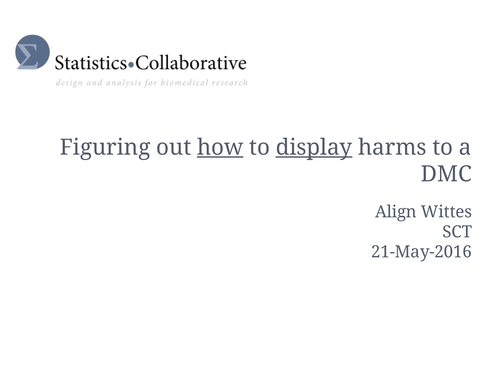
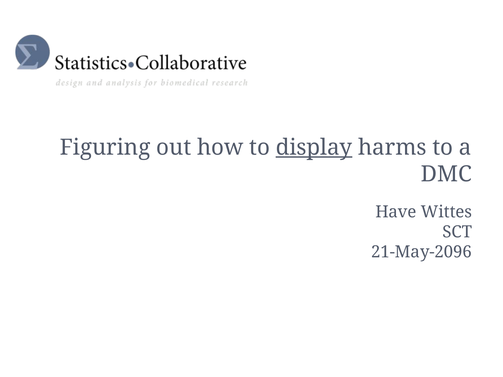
how underline: present -> none
Align: Align -> Have
21-May-2016: 21-May-2016 -> 21-May-2096
